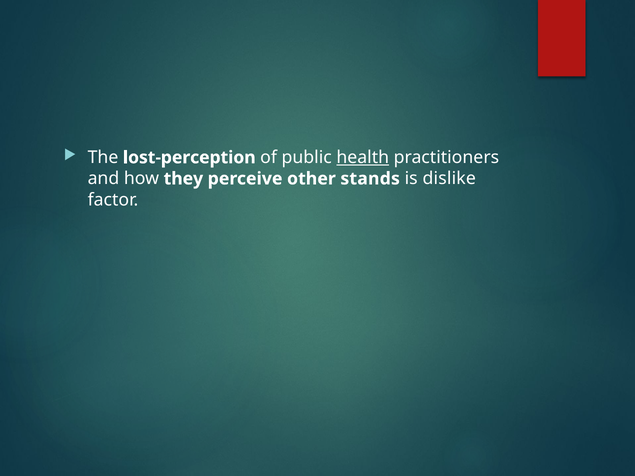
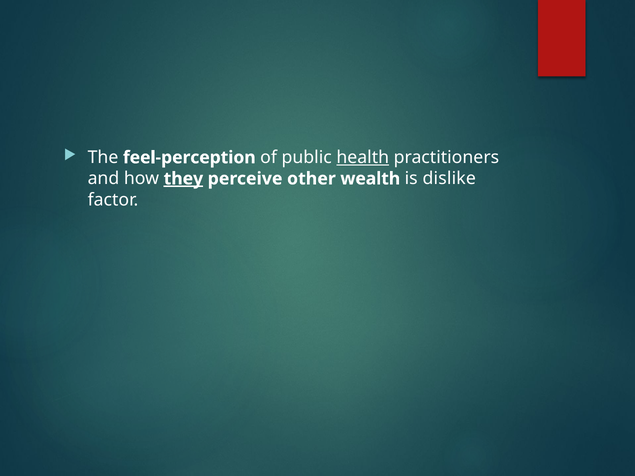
lost-perception: lost-perception -> feel-perception
they underline: none -> present
stands: stands -> wealth
